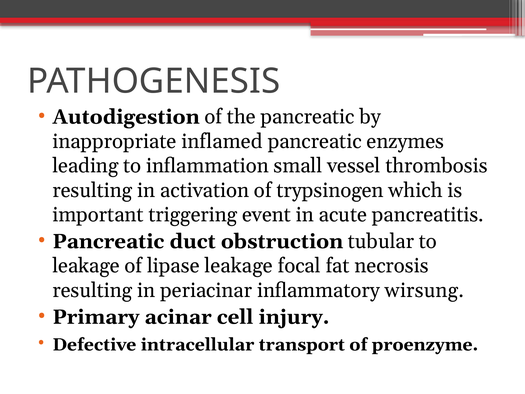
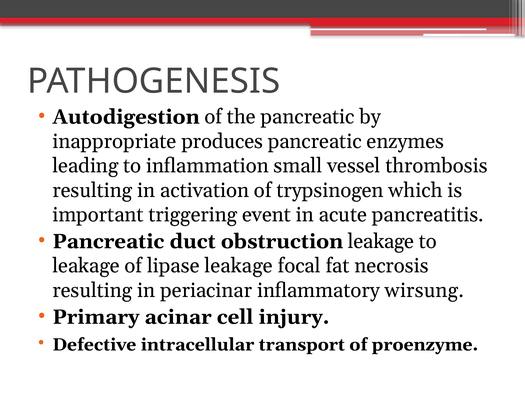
inflamed: inflamed -> produces
obstruction tubular: tubular -> leakage
